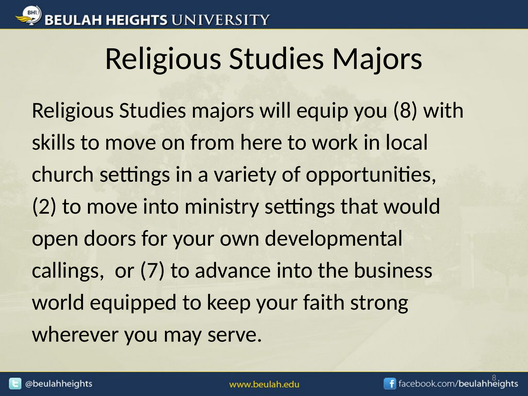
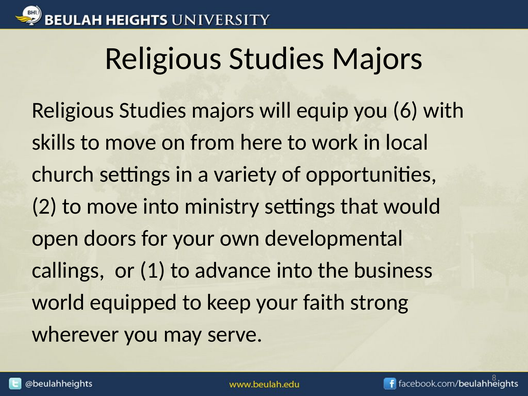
you 8: 8 -> 6
7: 7 -> 1
